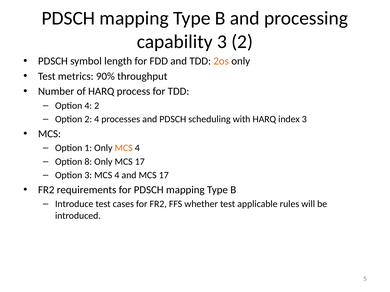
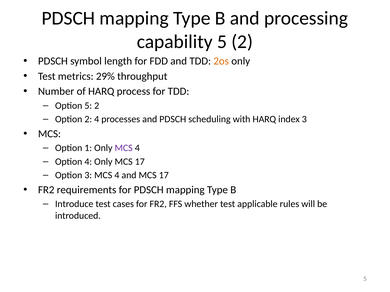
capability 3: 3 -> 5
90%: 90% -> 29%
Option 4: 4 -> 5
MCS at (124, 148) colour: orange -> purple
Option 8: 8 -> 4
